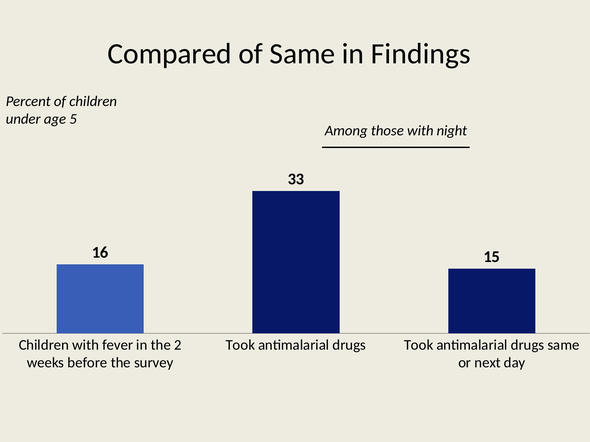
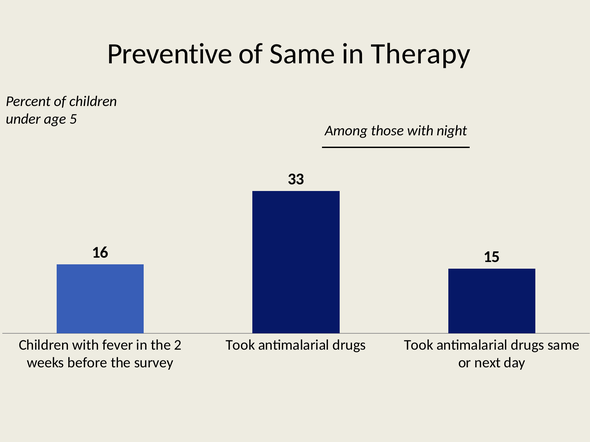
Compared: Compared -> Preventive
Findings: Findings -> Therapy
